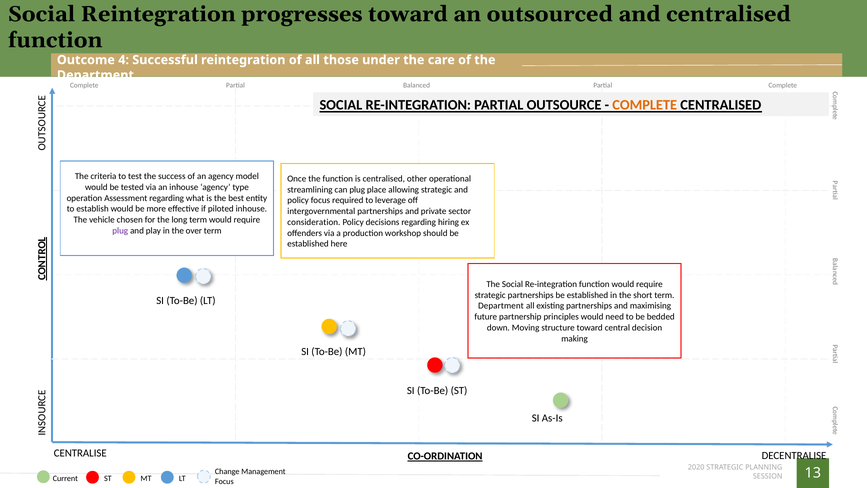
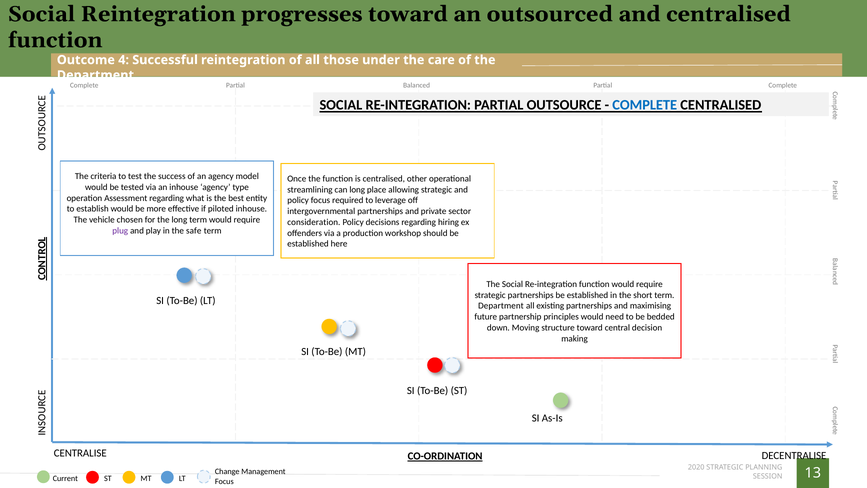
COMPLETE at (645, 105) colour: orange -> blue
can plug: plug -> long
over: over -> safe
